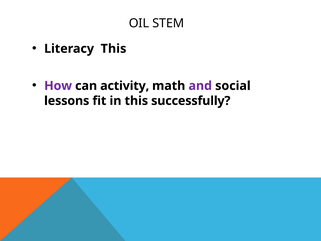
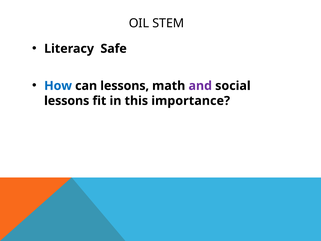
Literacy This: This -> Safe
How colour: purple -> blue
can activity: activity -> lessons
successfully: successfully -> importance
